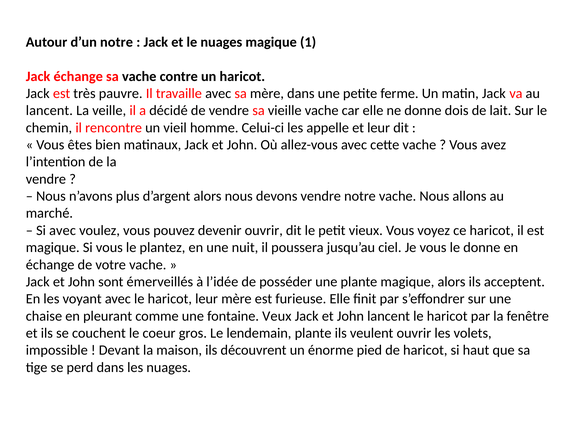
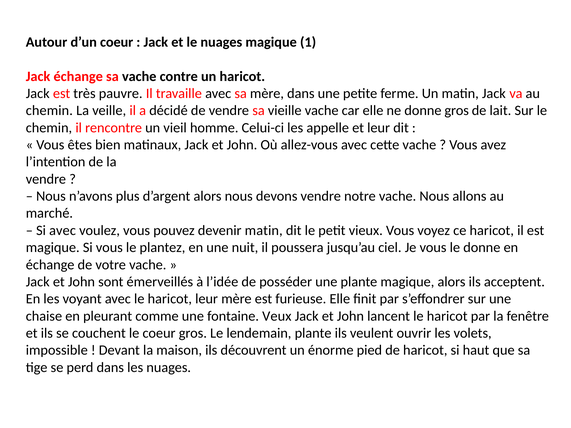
d’un notre: notre -> coeur
lancent at (49, 111): lancent -> chemin
donne dois: dois -> gros
devenir ouvrir: ouvrir -> matin
